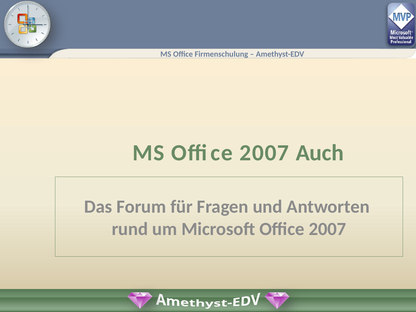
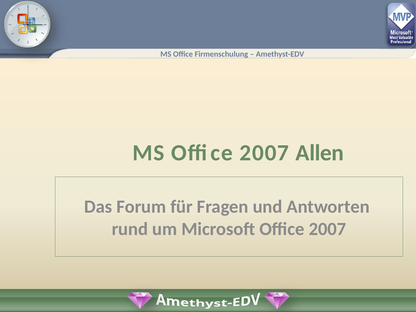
Auch: Auch -> Allen
